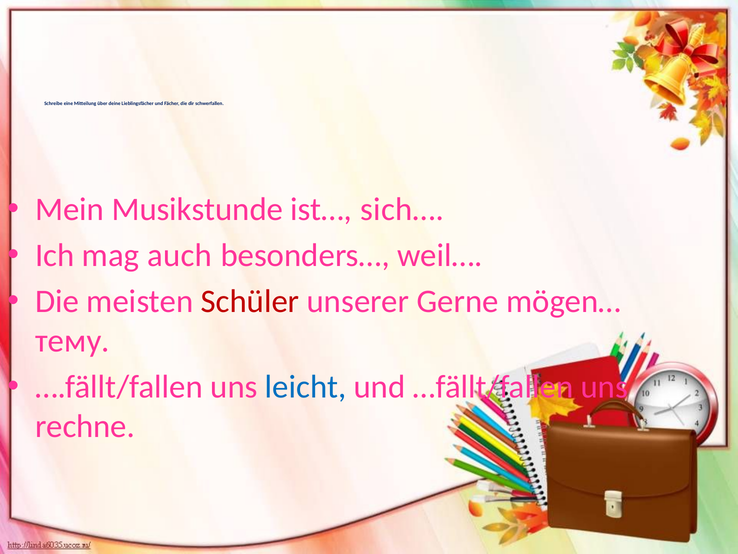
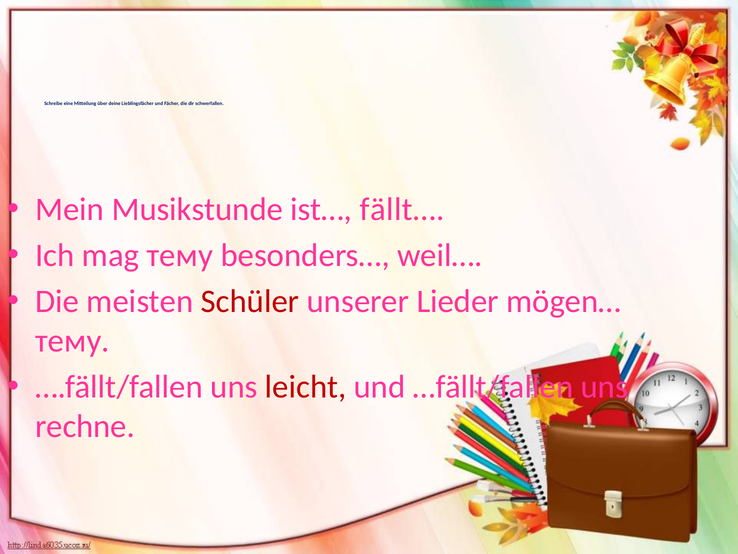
sich…: sich… -> fällt…
mag auch: auch -> тему
Gerne: Gerne -> Lieder
leicht colour: blue -> red
